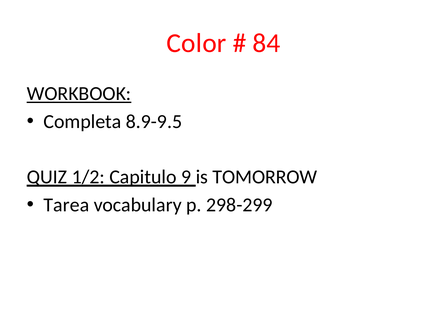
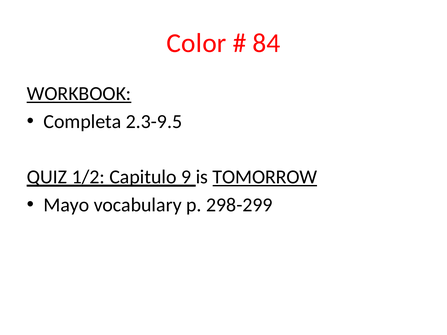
8.9-9.5: 8.9-9.5 -> 2.3-9.5
TOMORROW underline: none -> present
Tarea: Tarea -> Mayo
